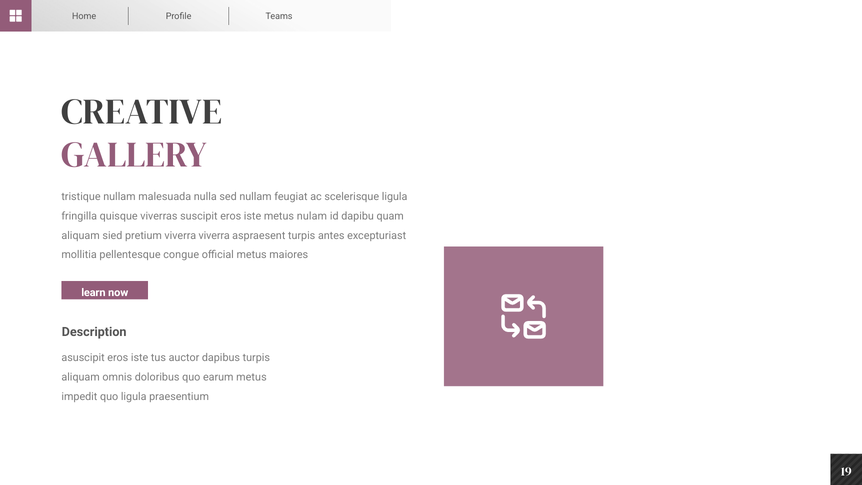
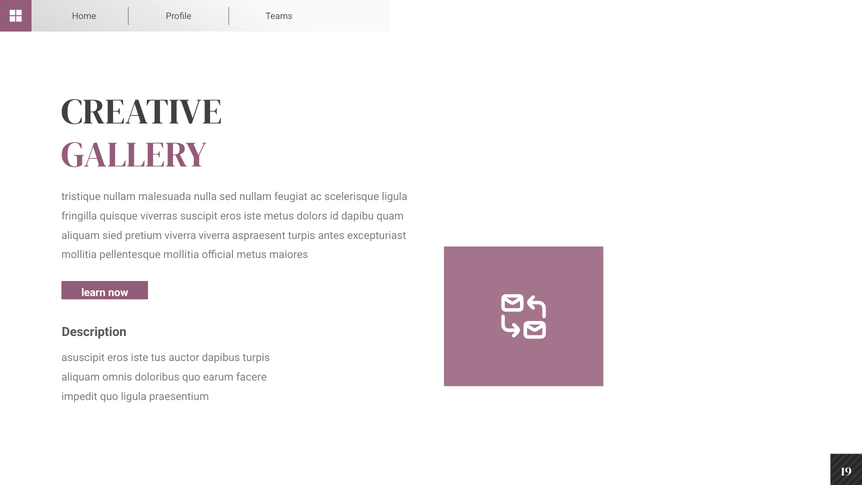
nulam: nulam -> dolors
pellentesque congue: congue -> mollitia
earum metus: metus -> facere
